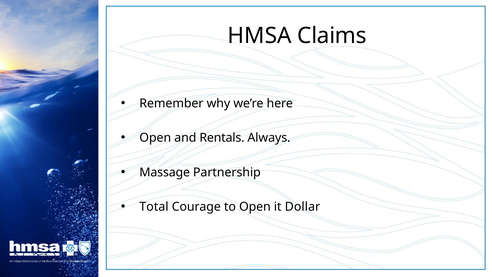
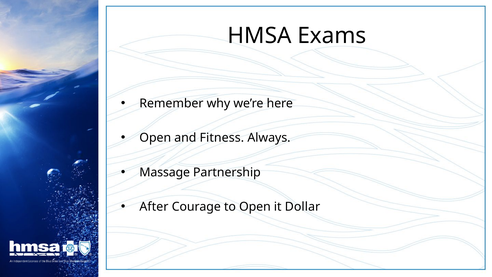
Claims: Claims -> Exams
Rentals: Rentals -> Fitness
Total: Total -> After
